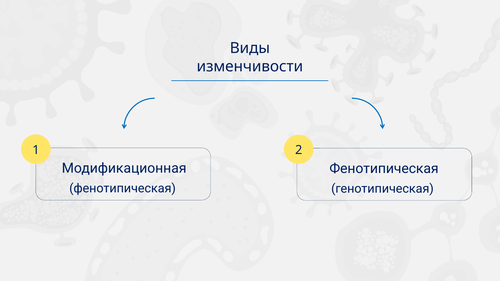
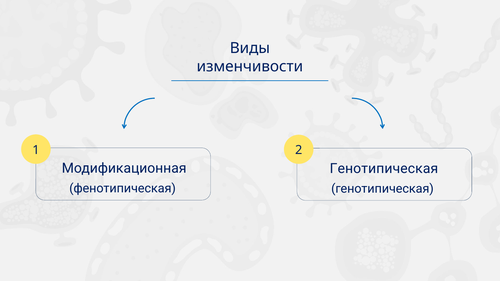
Фенотипическая at (384, 169): Фенотипическая -> Генотипическая
